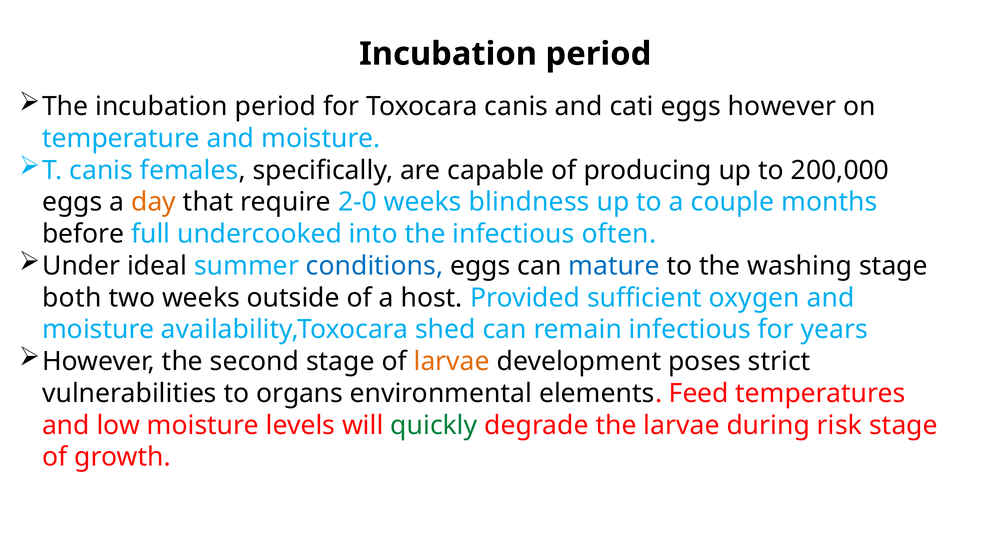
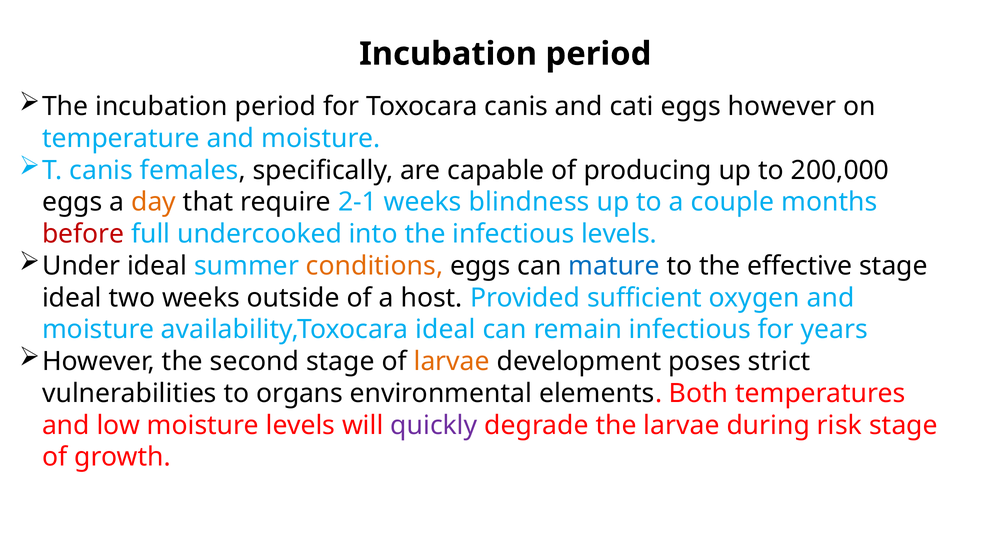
2-0: 2-0 -> 2-1
before colour: black -> red
infectious often: often -> levels
conditions colour: blue -> orange
washing: washing -> effective
both at (72, 298): both -> ideal
availability,Toxocara shed: shed -> ideal
Feed: Feed -> Both
quickly colour: green -> purple
